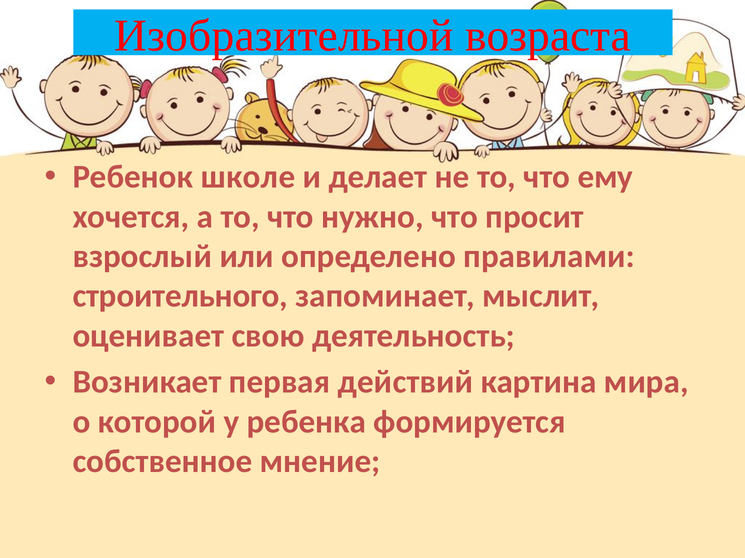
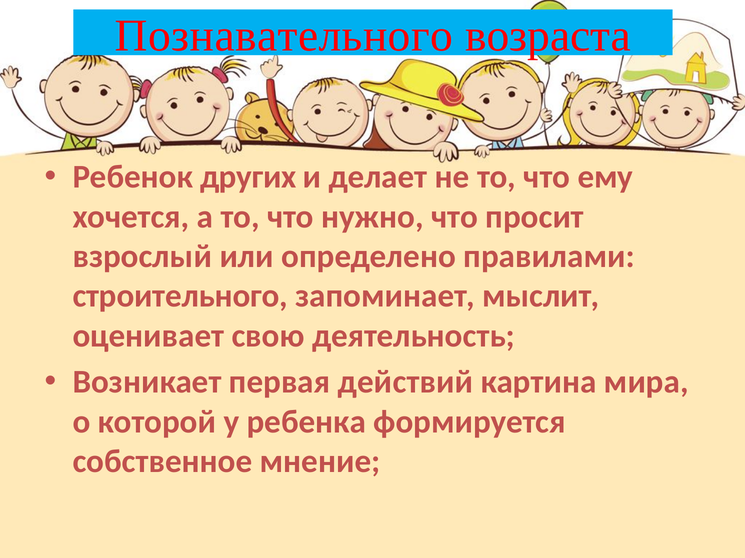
Изобразительной: Изобразительной -> Познавательного
школе: школе -> других
